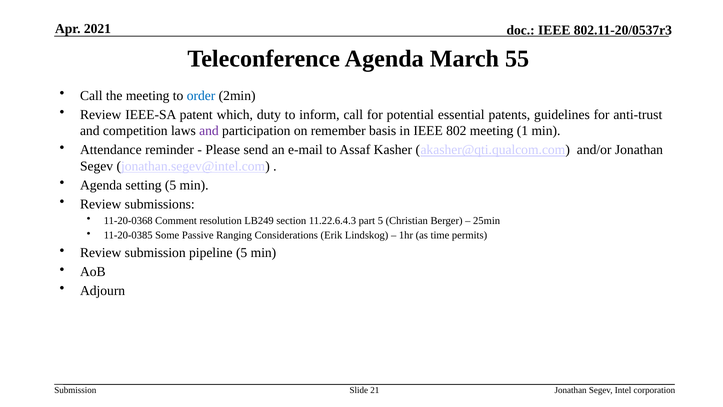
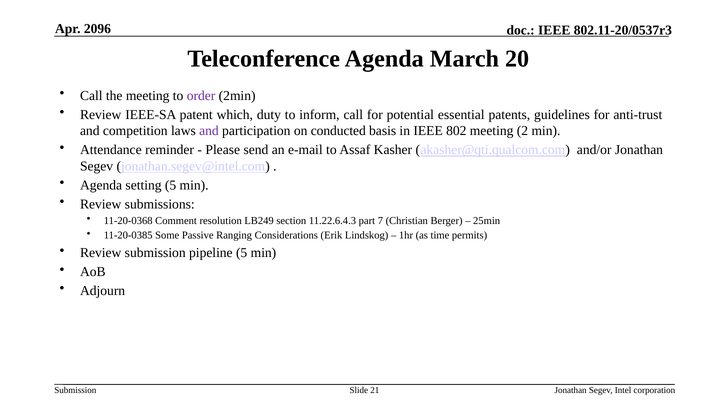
2021: 2021 -> 2096
55: 55 -> 20
order colour: blue -> purple
remember: remember -> conducted
1: 1 -> 2
part 5: 5 -> 7
